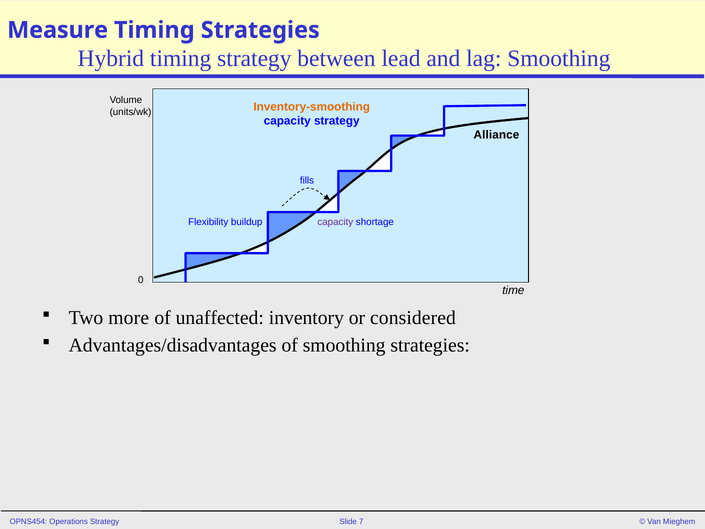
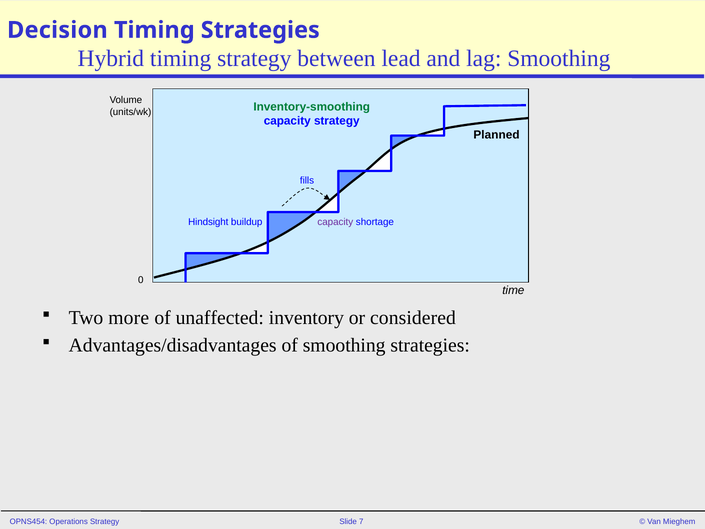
Measure: Measure -> Decision
Inventory-smoothing colour: orange -> green
Alliance: Alliance -> Planned
Flexibility: Flexibility -> Hindsight
